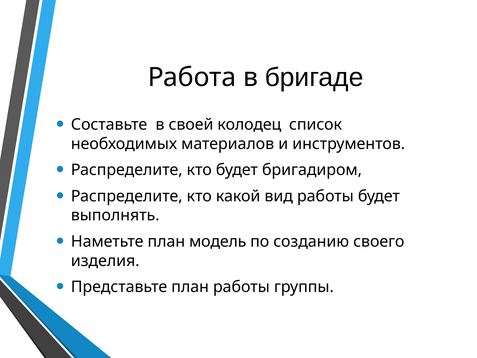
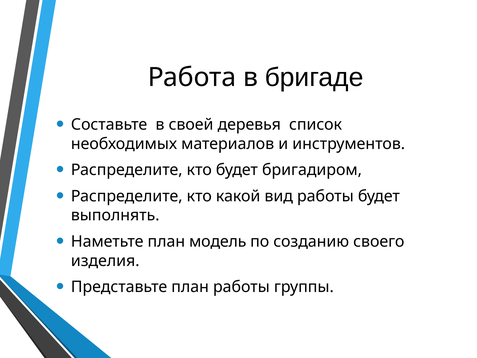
колодец: колодец -> деревья
